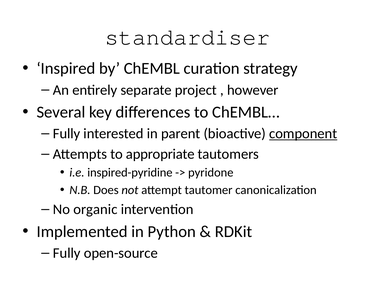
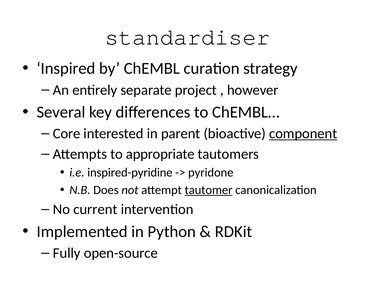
Fully at (67, 134): Fully -> Core
tautomer underline: none -> present
organic: organic -> current
